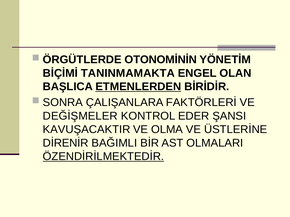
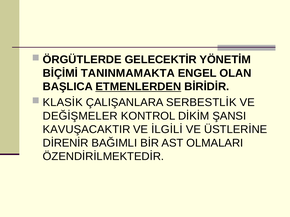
OTONOMİNİN: OTONOMİNİN -> GELECEKTİR
SONRA: SONRA -> KLASİK
FAKTÖRLERİ: FAKTÖRLERİ -> SERBESTLİK
EDER: EDER -> DİKİM
OLMA: OLMA -> İLGİLİ
ÖZENDİRİLMEKTEDİR underline: present -> none
